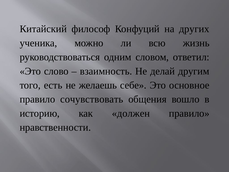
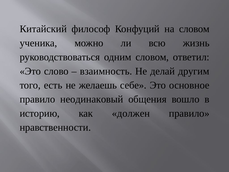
на других: других -> словом
сочувствовать: сочувствовать -> неодинаковый
